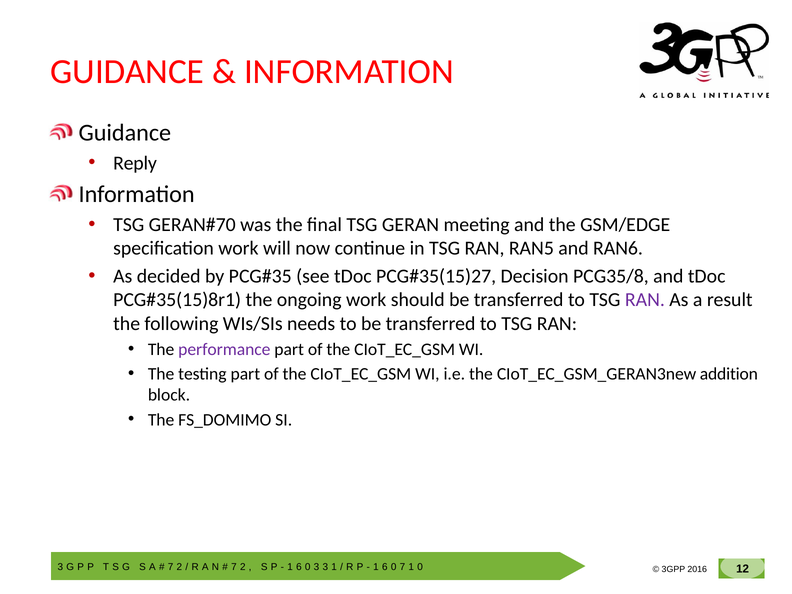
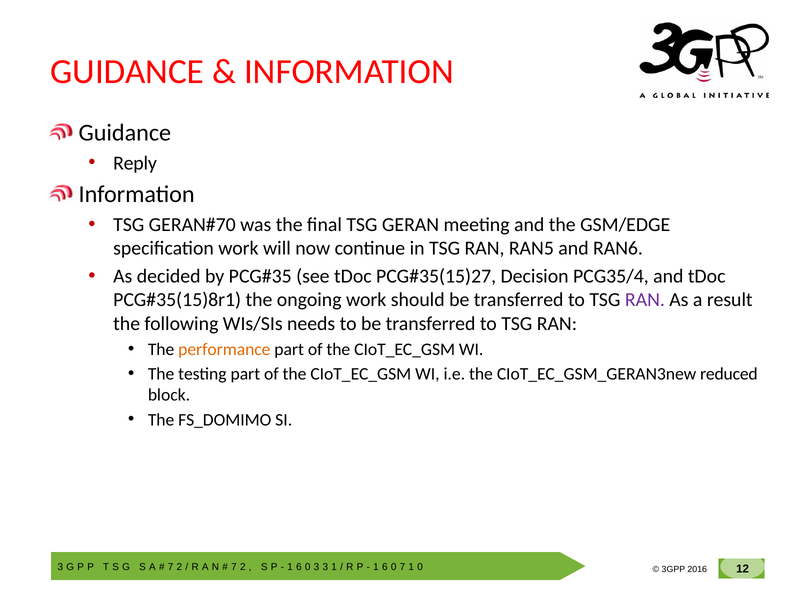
PCG35/8: PCG35/8 -> PCG35/4
performance colour: purple -> orange
addition: addition -> reduced
